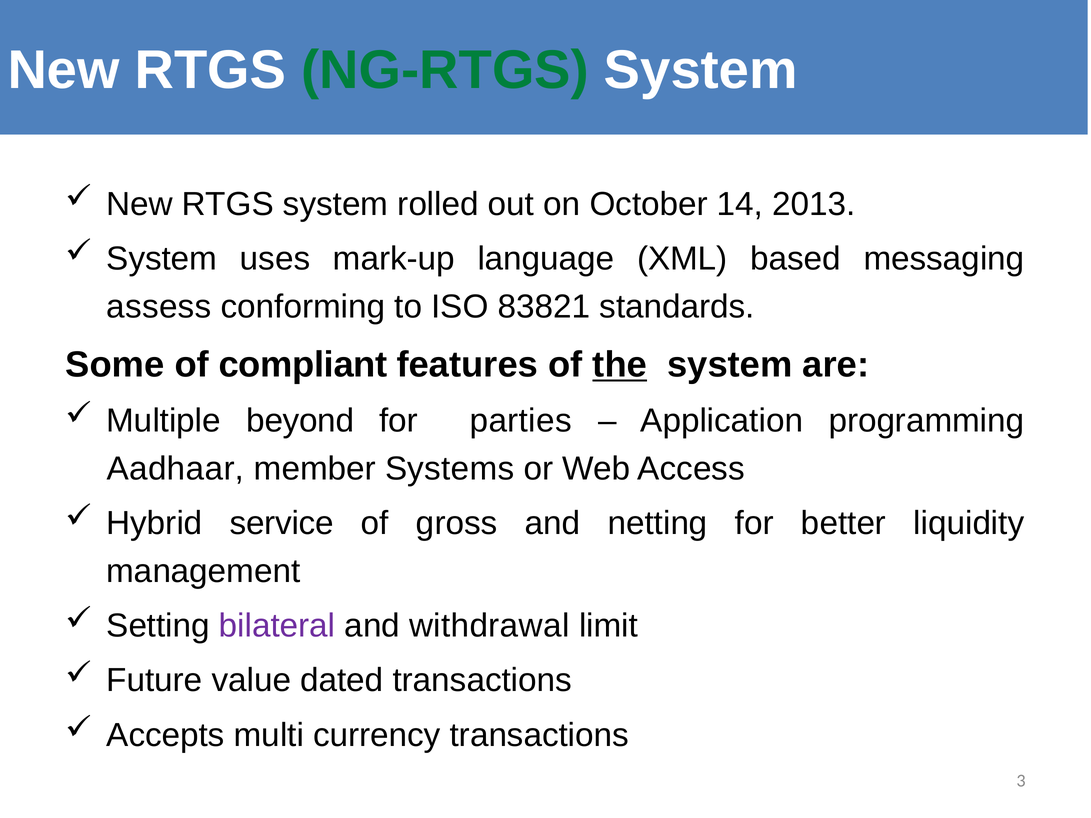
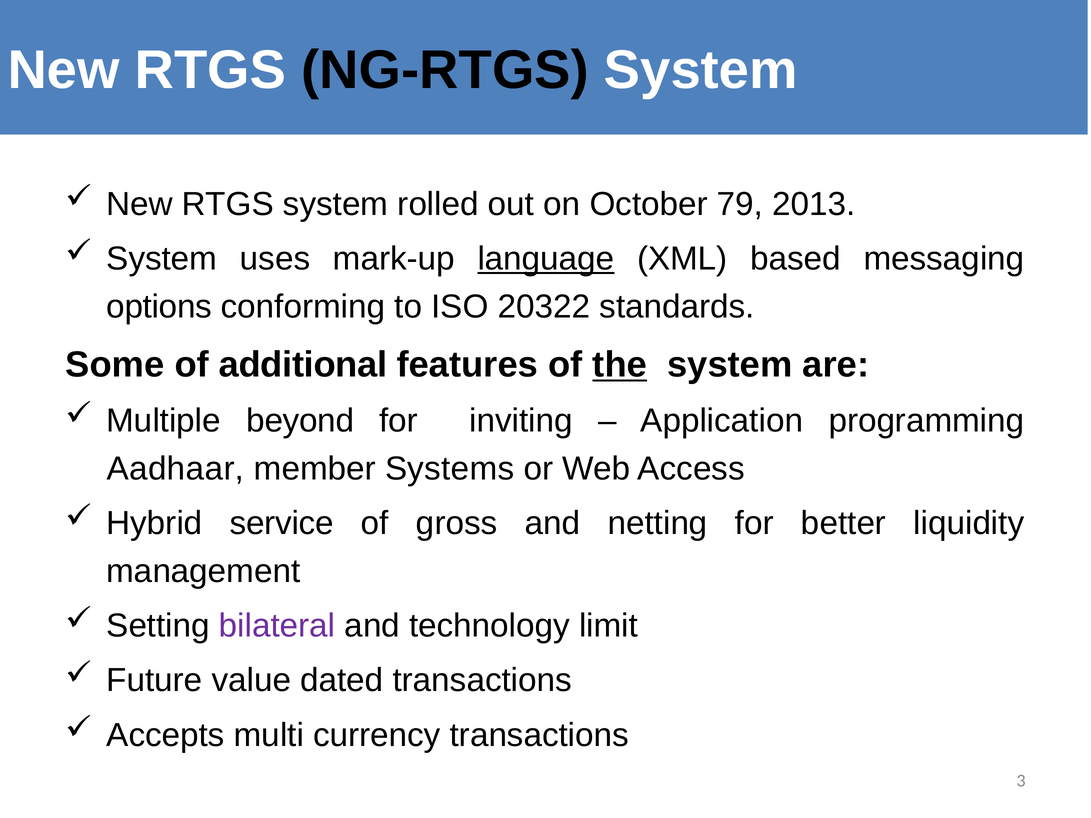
NG-RTGS colour: green -> black
14: 14 -> 79
language underline: none -> present
assess: assess -> options
83821: 83821 -> 20322
compliant: compliant -> additional
parties: parties -> inviting
withdrawal: withdrawal -> technology
